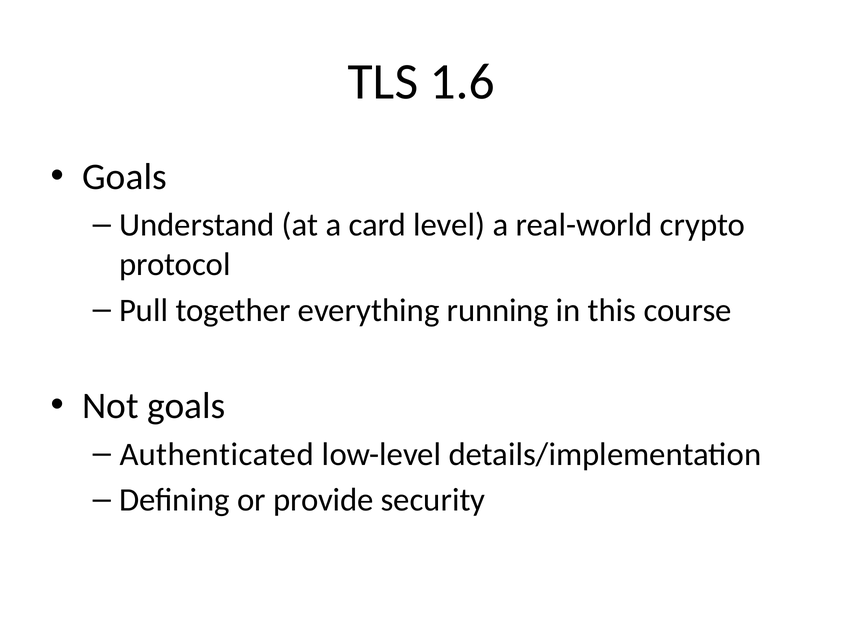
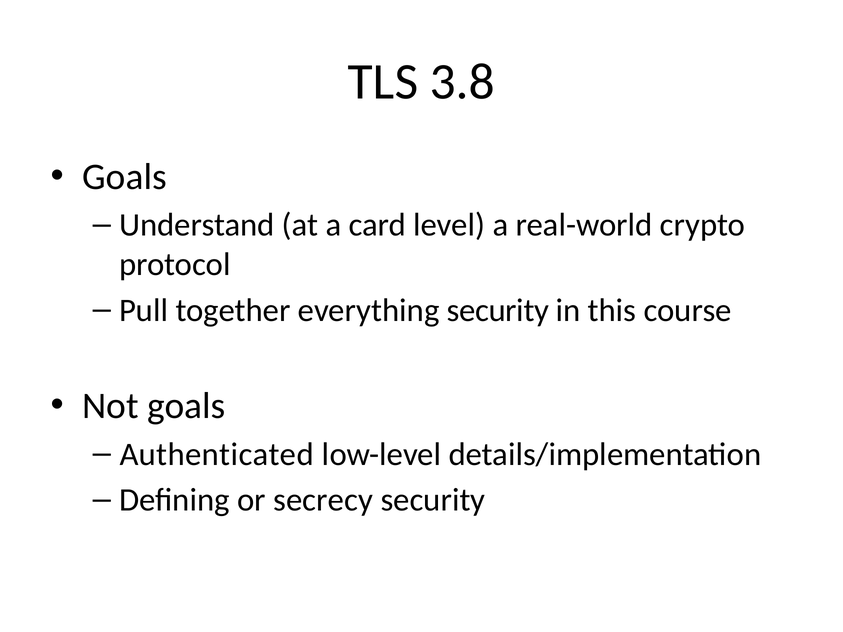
1.6: 1.6 -> 3.8
everything running: running -> security
provide: provide -> secrecy
